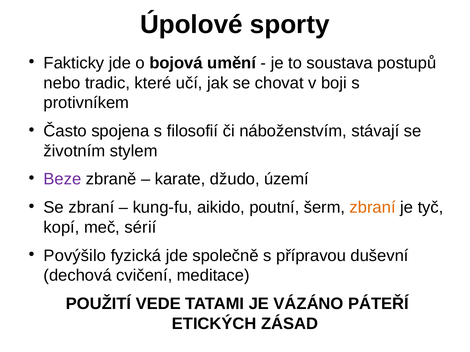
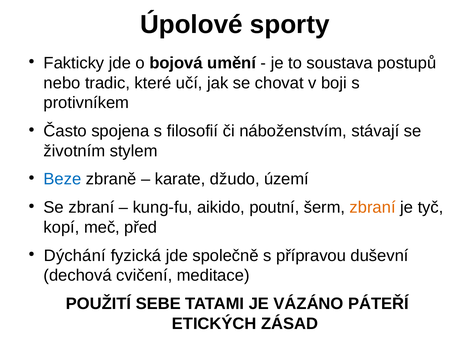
Beze colour: purple -> blue
sérií: sérií -> před
Povýšilo: Povýšilo -> Dýchání
VEDE: VEDE -> SEBE
